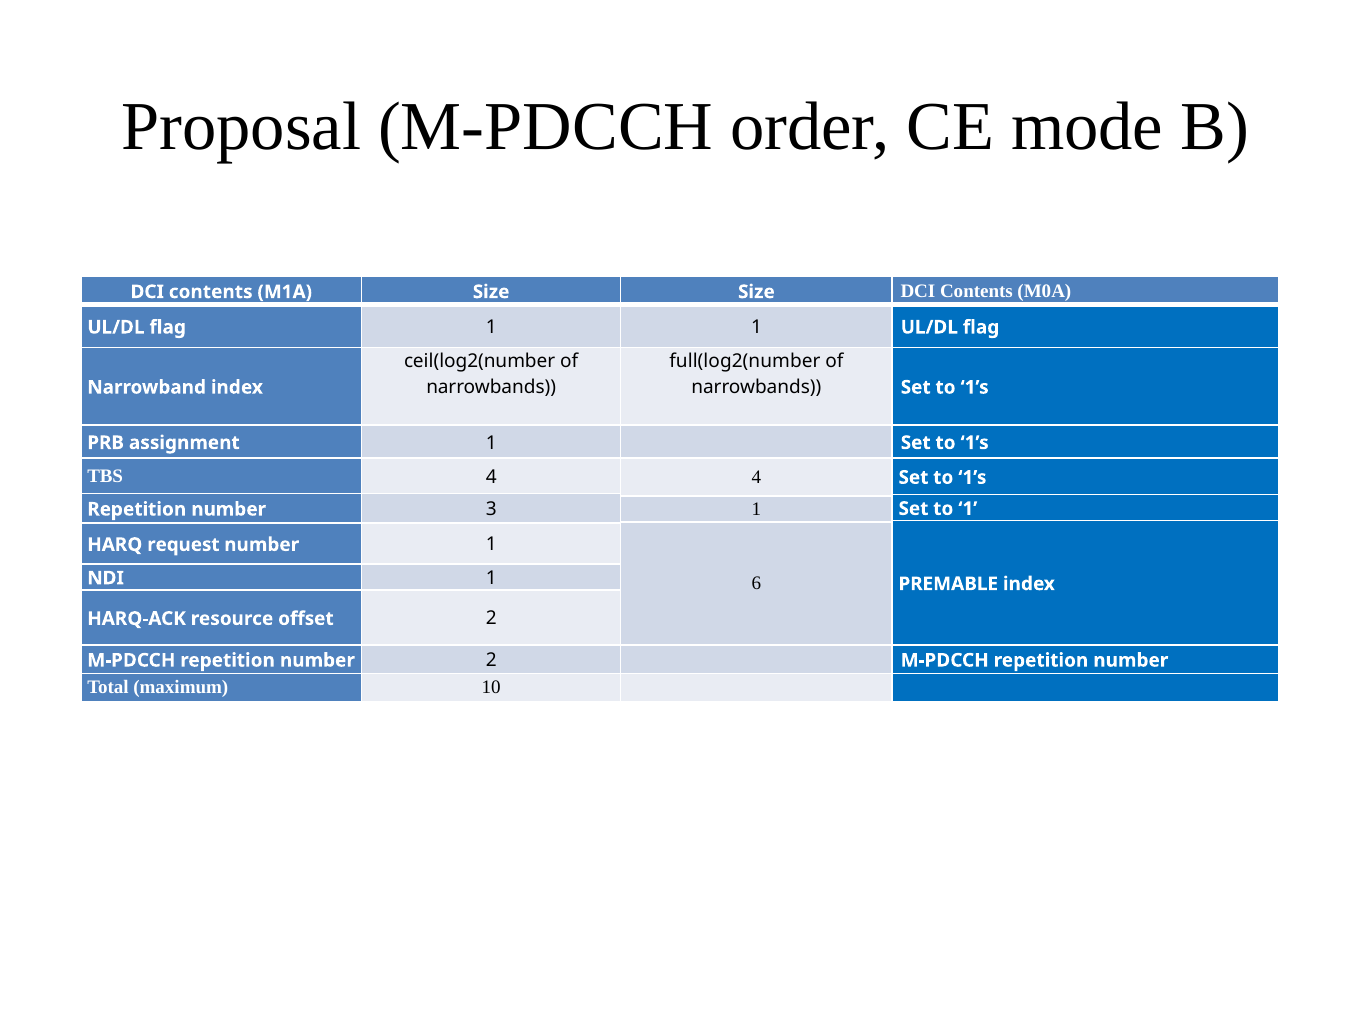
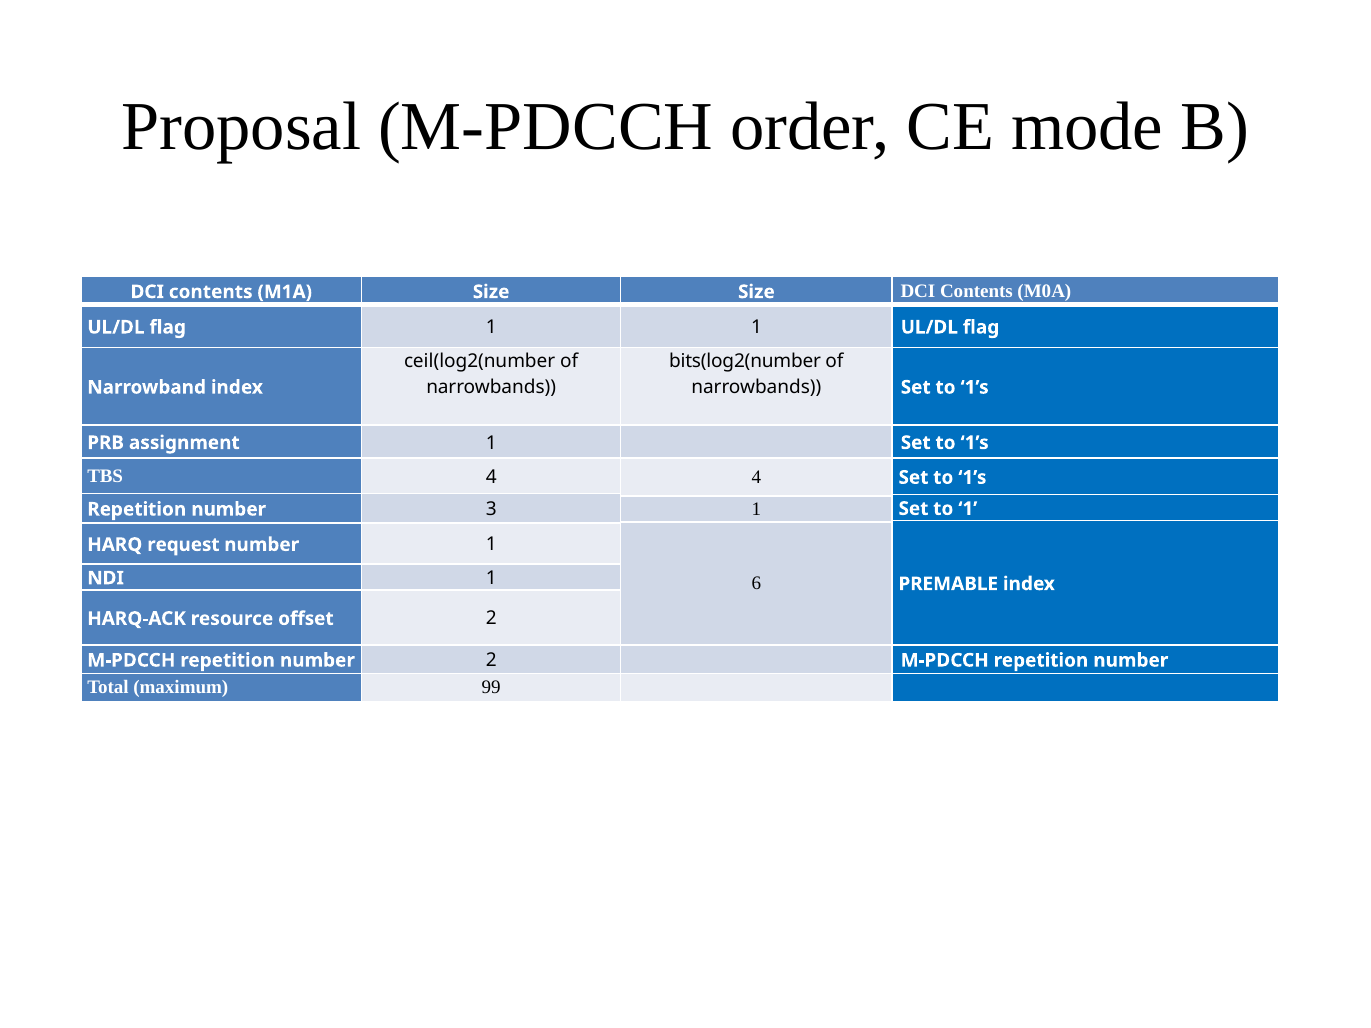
full(log2(number: full(log2(number -> bits(log2(number
10: 10 -> 99
